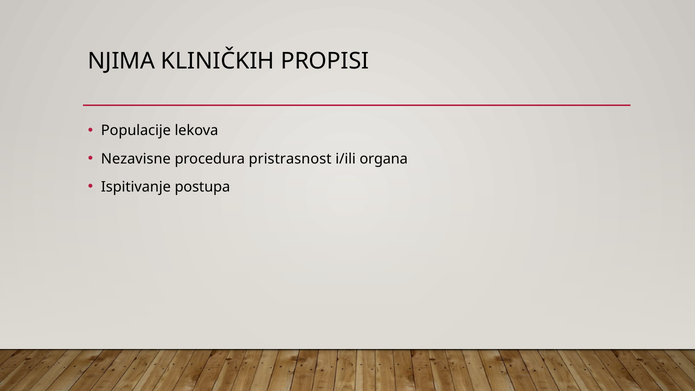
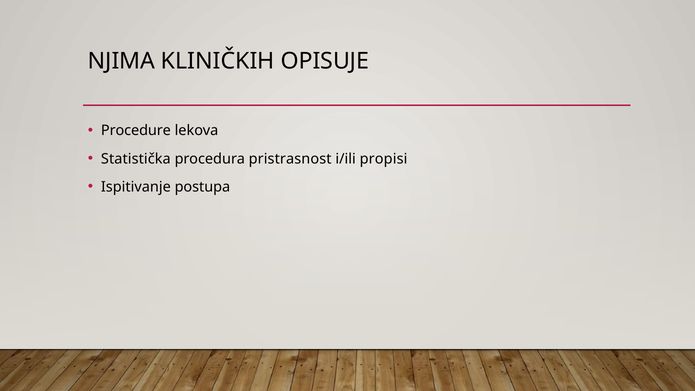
PROPISI: PROPISI -> OPISUJE
Populacije: Populacije -> Procedure
Nezavisne: Nezavisne -> Statistička
organa: organa -> propisi
